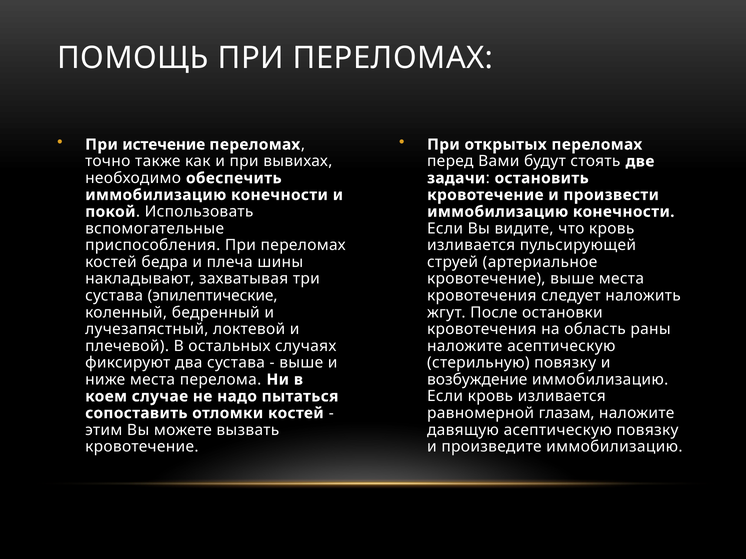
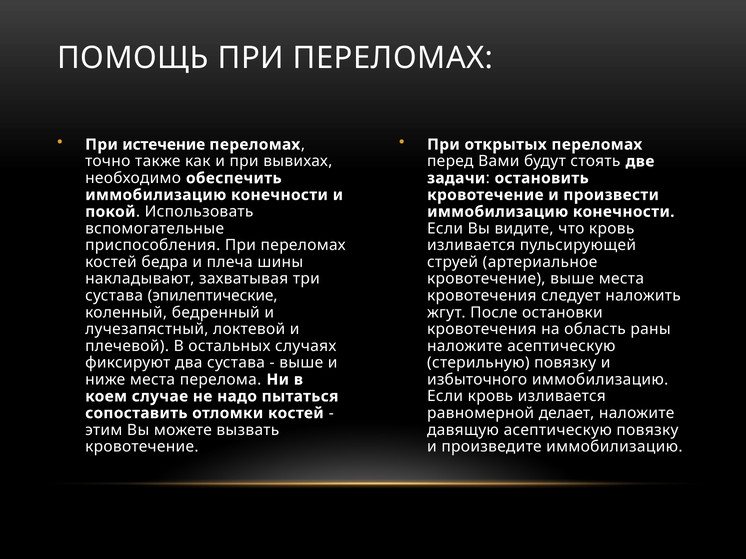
возбуждение: возбуждение -> избыточного
глазам: глазам -> делает
